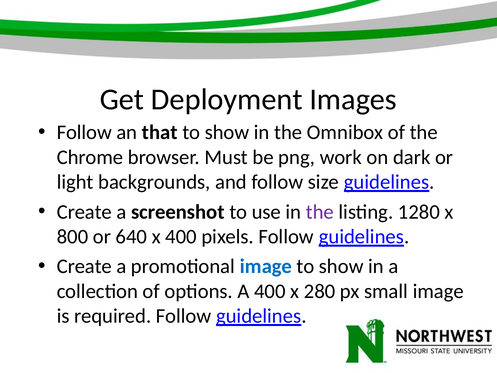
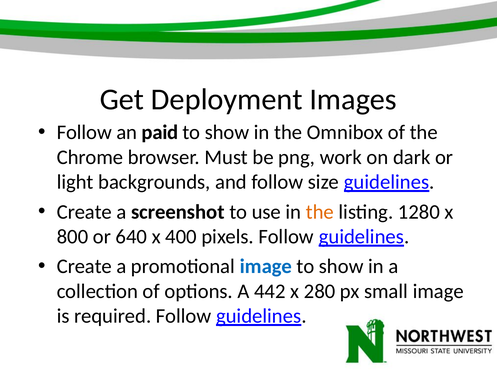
that: that -> paid
the at (320, 212) colour: purple -> orange
A 400: 400 -> 442
